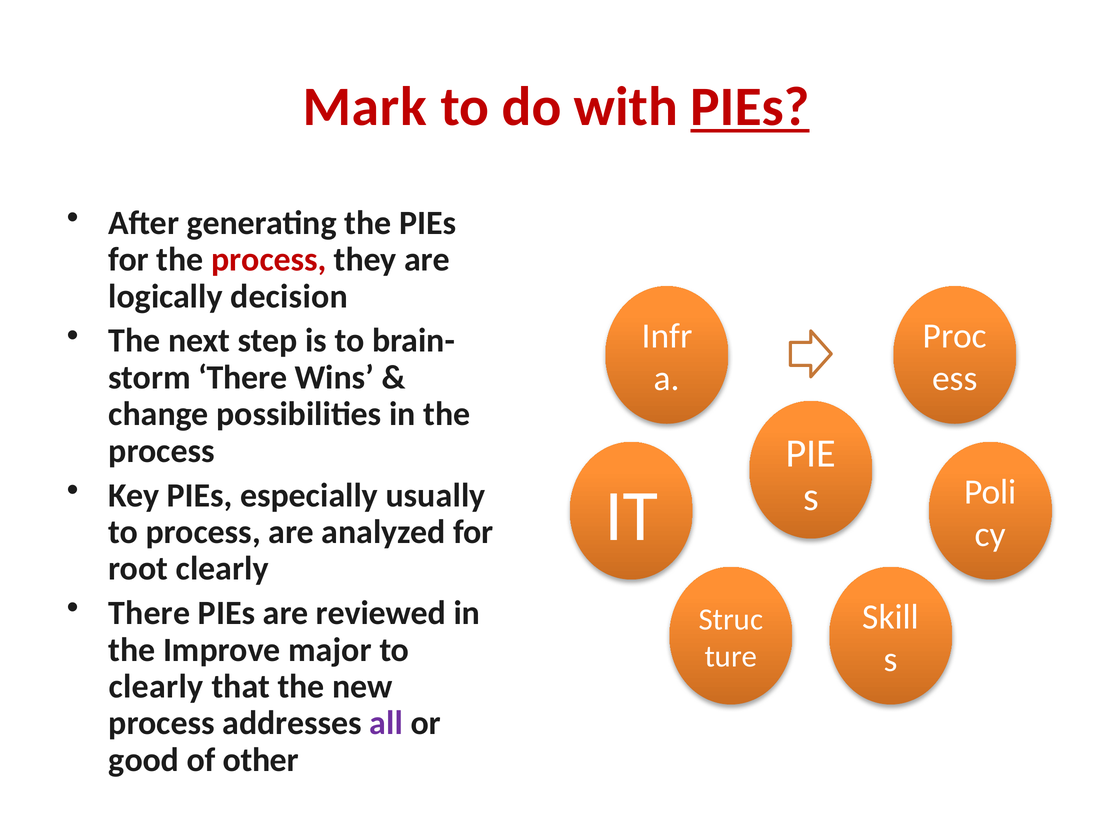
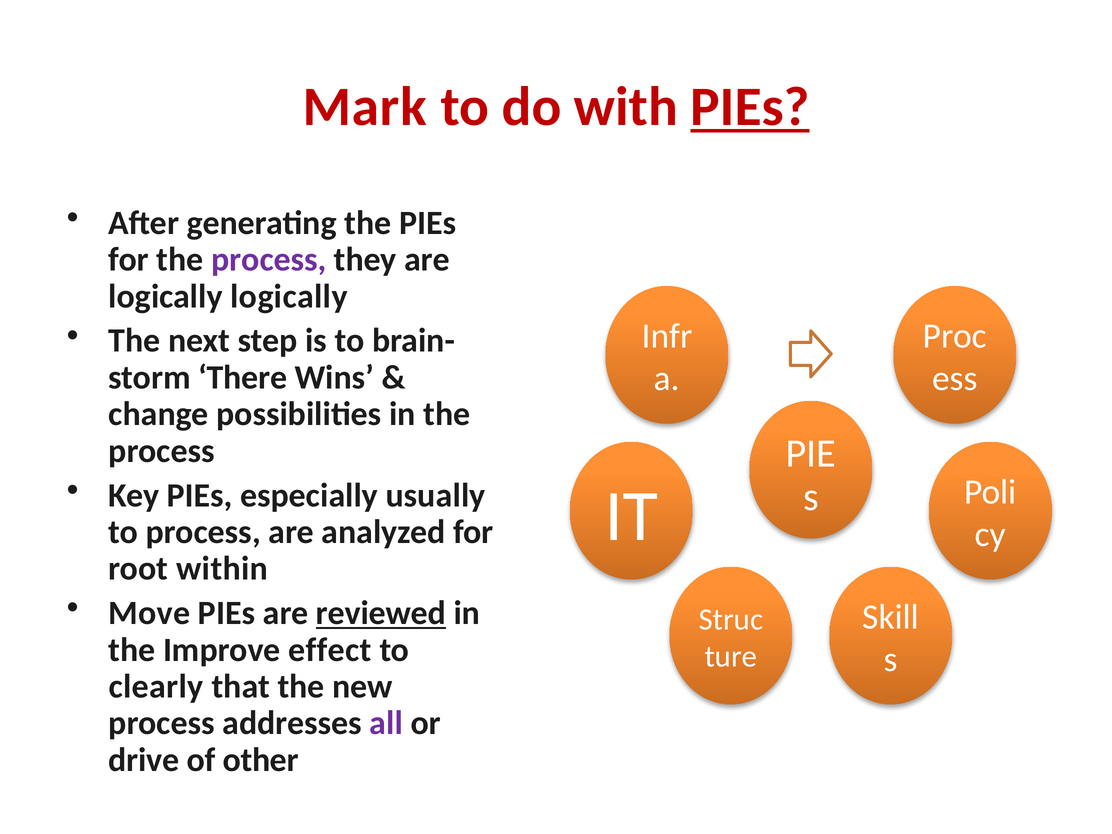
process at (269, 260) colour: red -> purple
logically decision: decision -> logically
root clearly: clearly -> within
There at (149, 613): There -> Move
reviewed underline: none -> present
major: major -> effect
good: good -> drive
